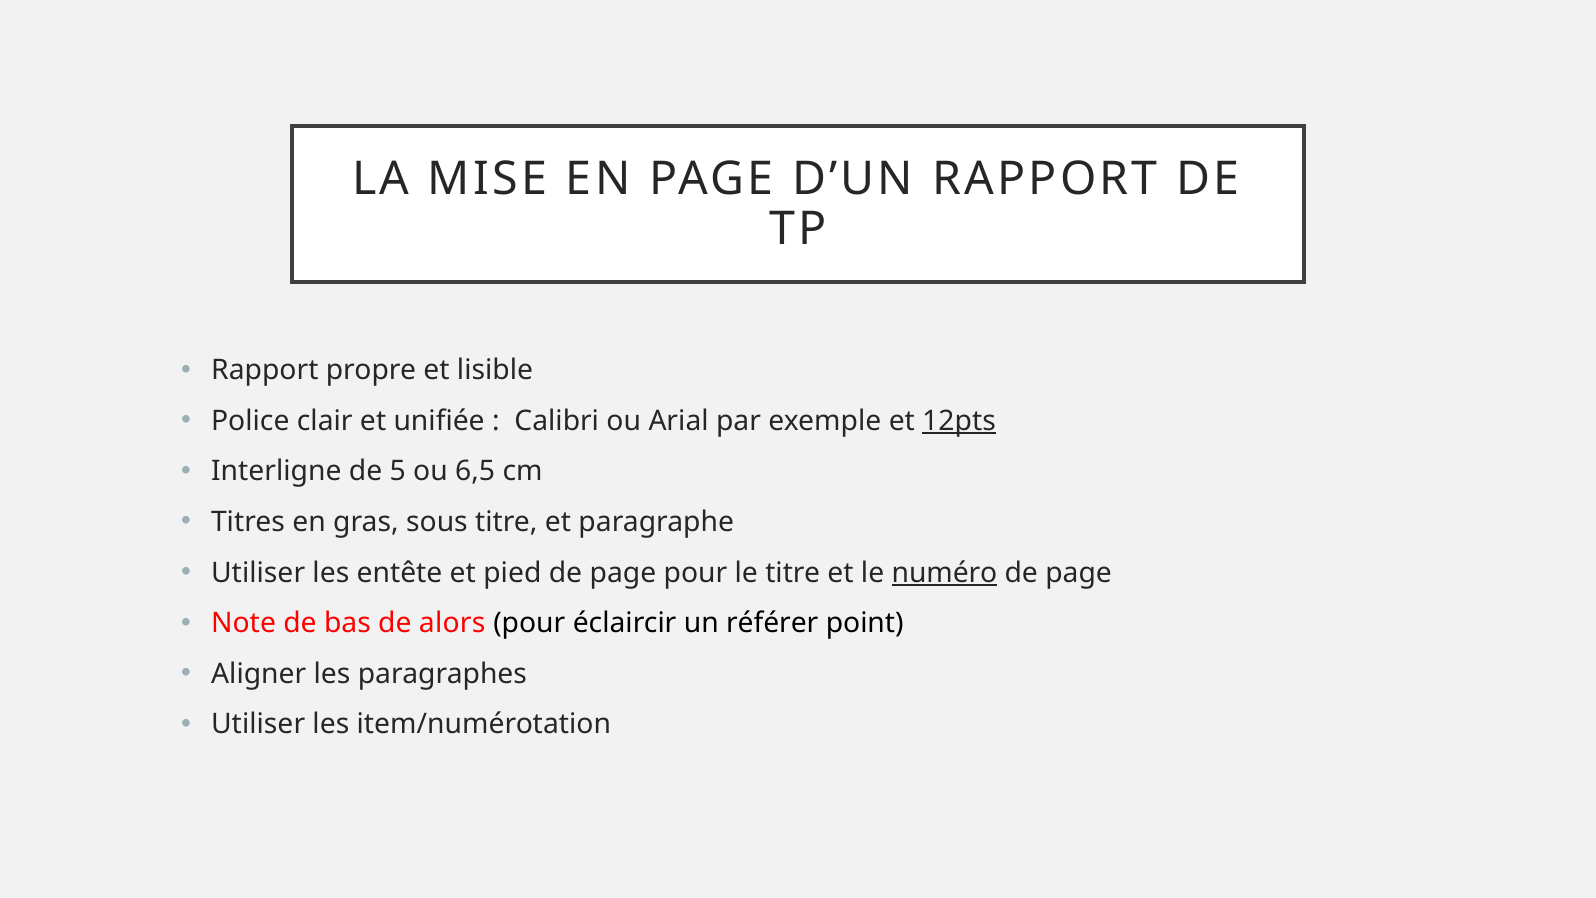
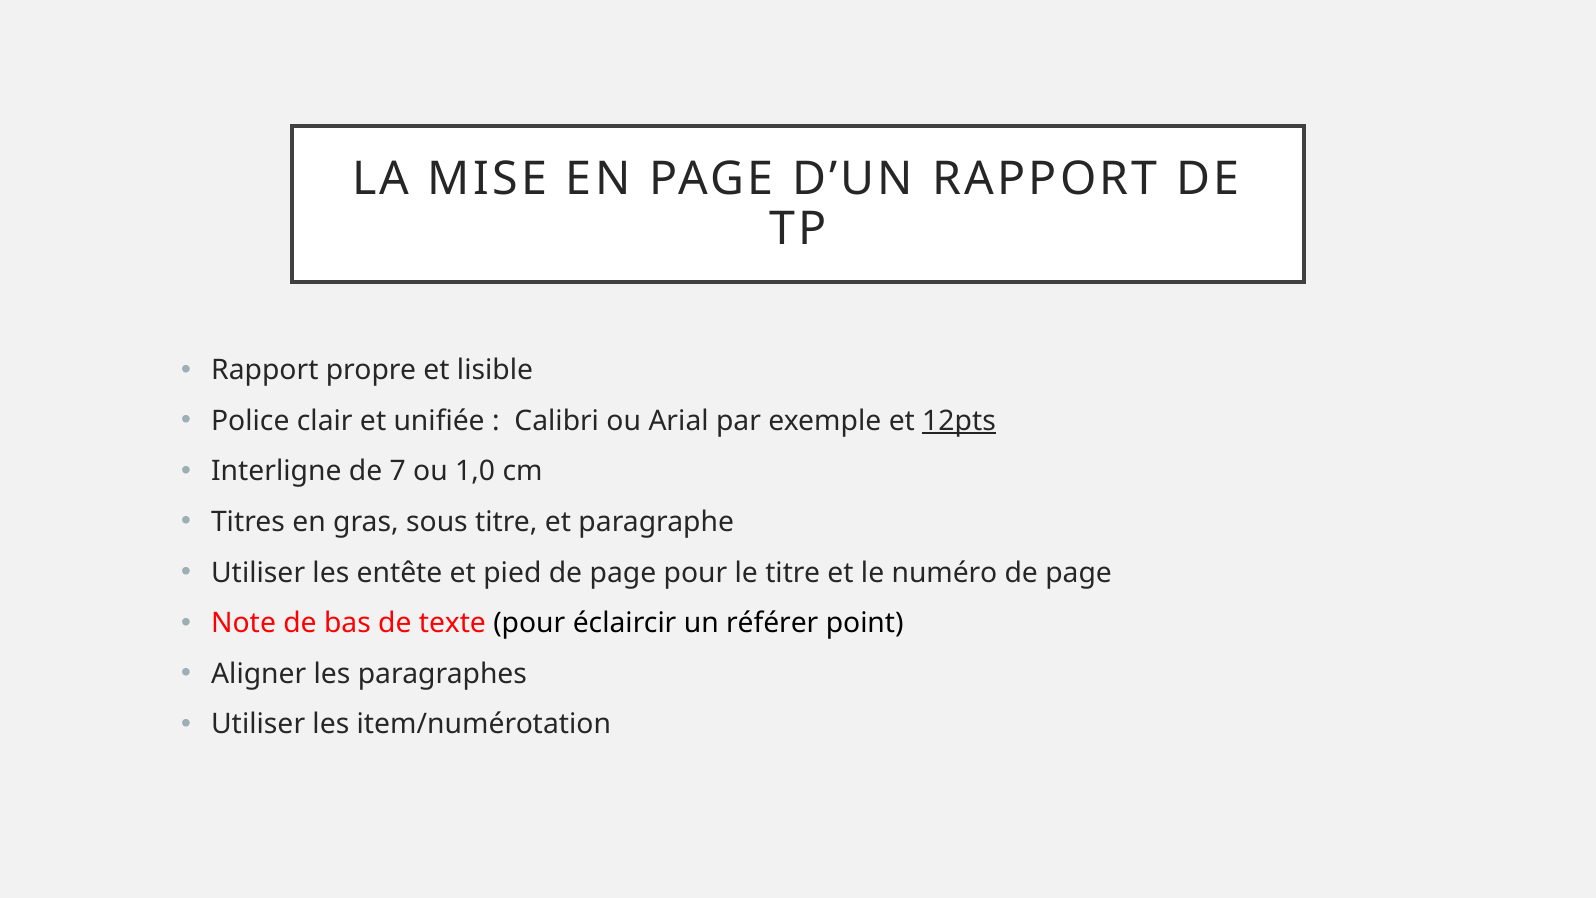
5: 5 -> 7
6,5: 6,5 -> 1,0
numéro underline: present -> none
alors: alors -> texte
